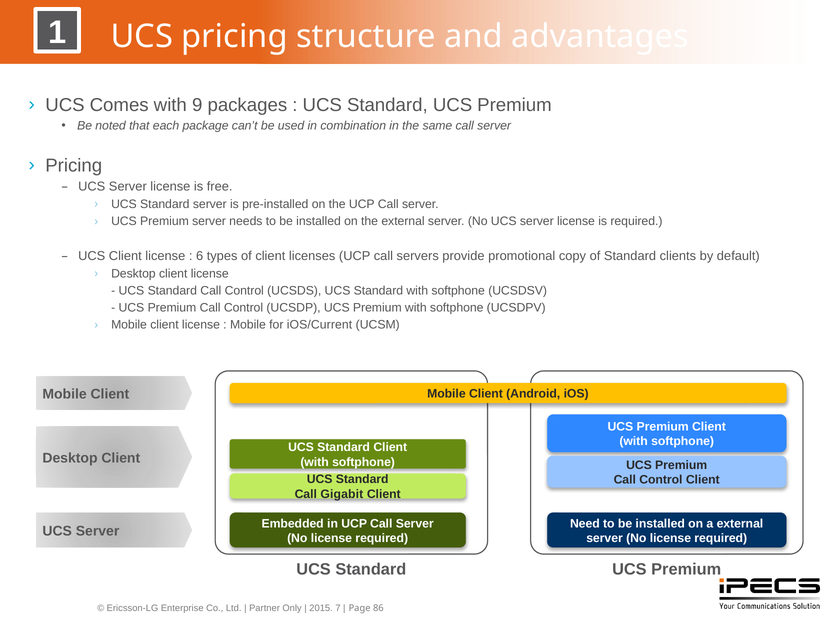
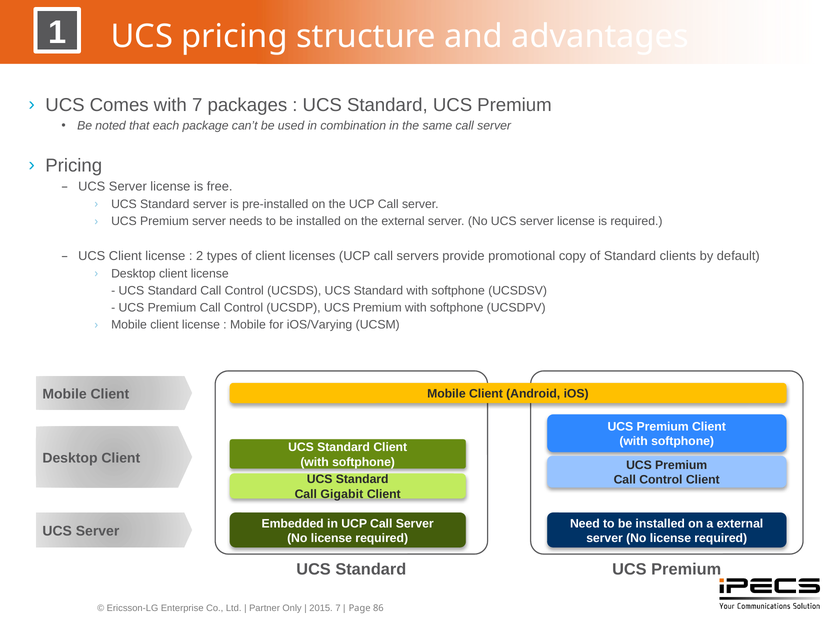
with 9: 9 -> 7
6: 6 -> 2
iOS/Current: iOS/Current -> iOS/Varying
